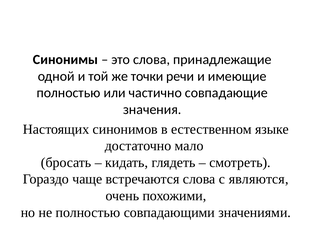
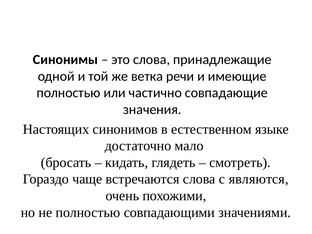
точки: точки -> ветка
